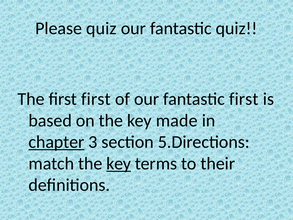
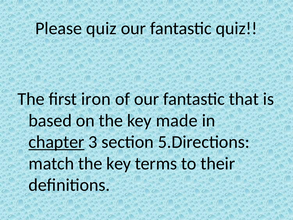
first first: first -> iron
fantastic first: first -> that
key at (119, 163) underline: present -> none
